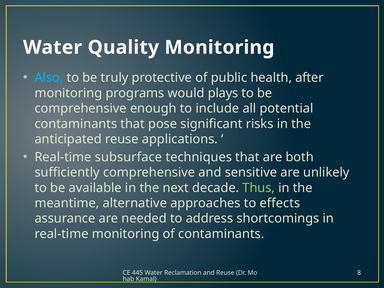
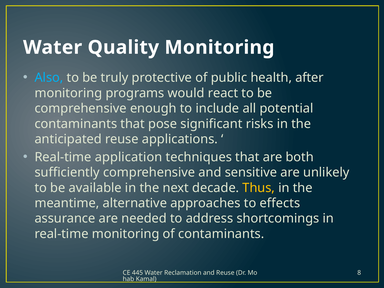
plays: plays -> react
subsurface: subsurface -> application
Thus colour: light green -> yellow
